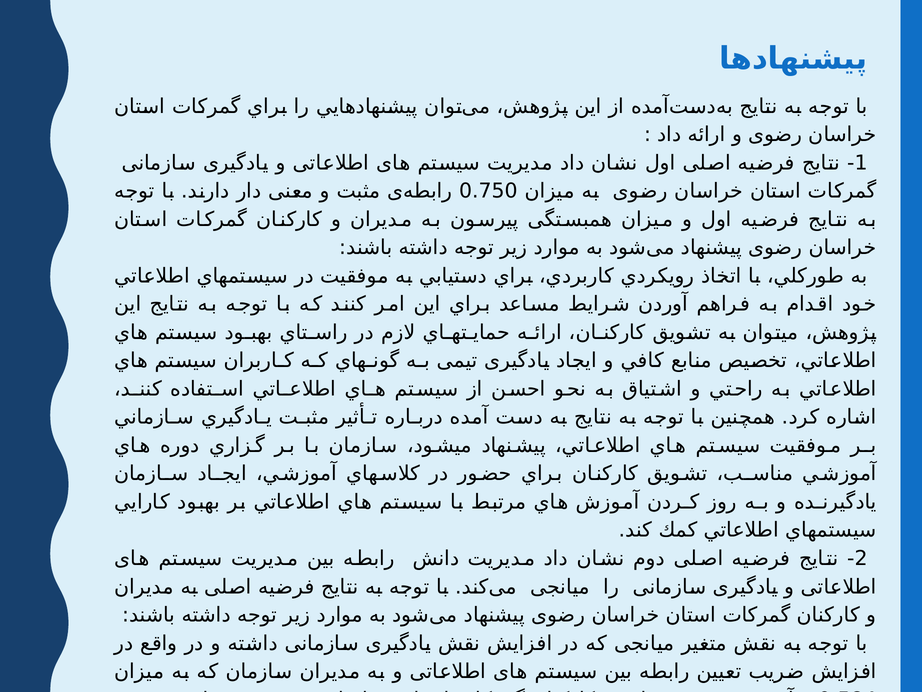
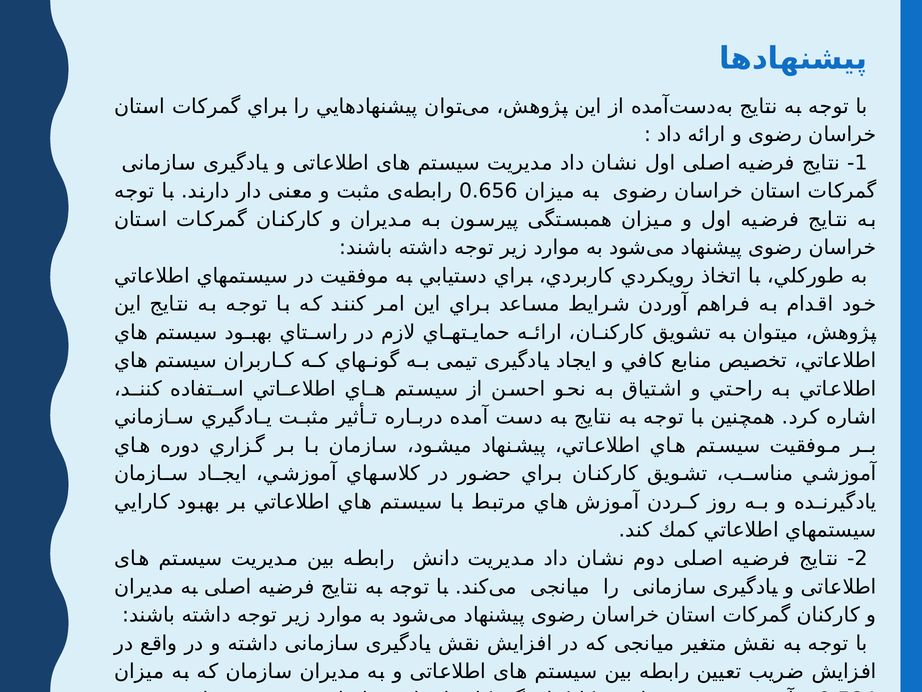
0.750: 0.750 -> 0.656
